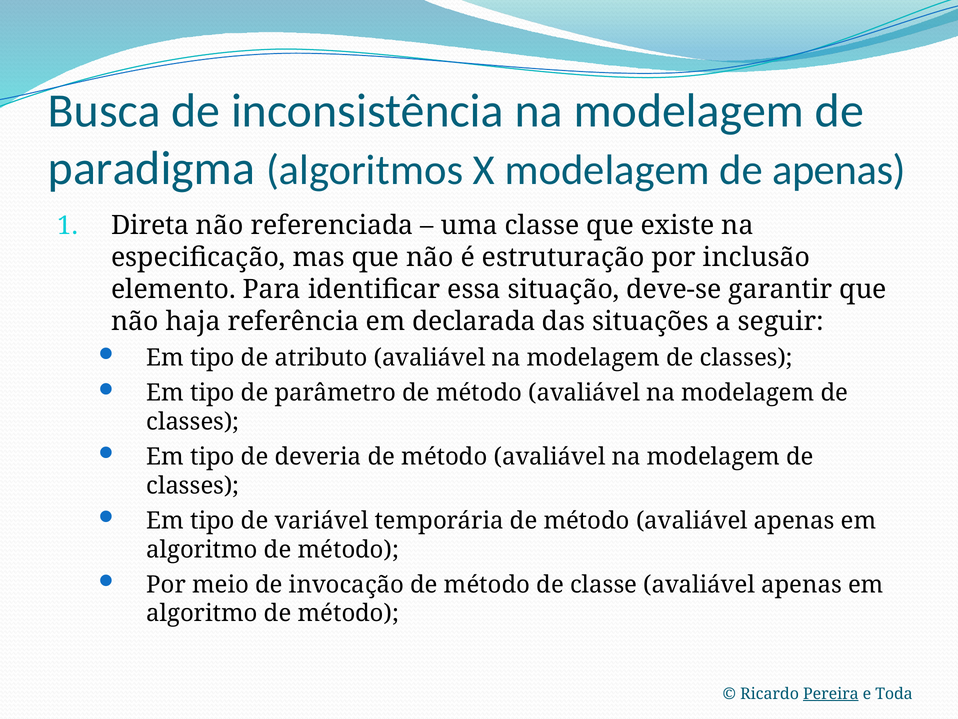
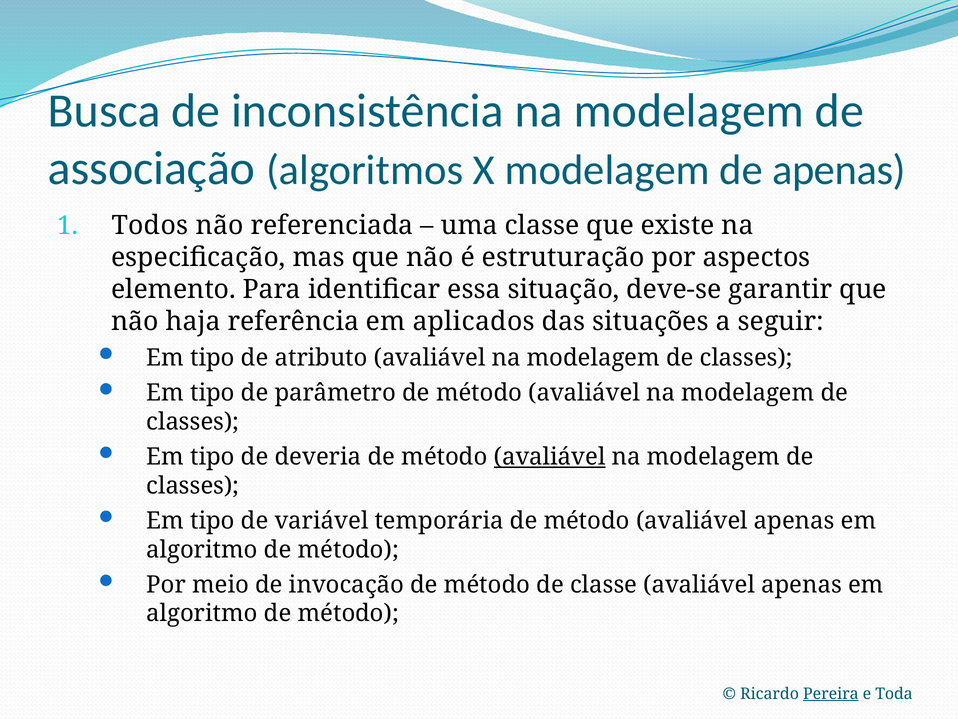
paradigma: paradigma -> associação
Direta: Direta -> Todos
inclusão: inclusão -> aspectos
declarada: declarada -> aplicados
avaliável at (550, 457) underline: none -> present
